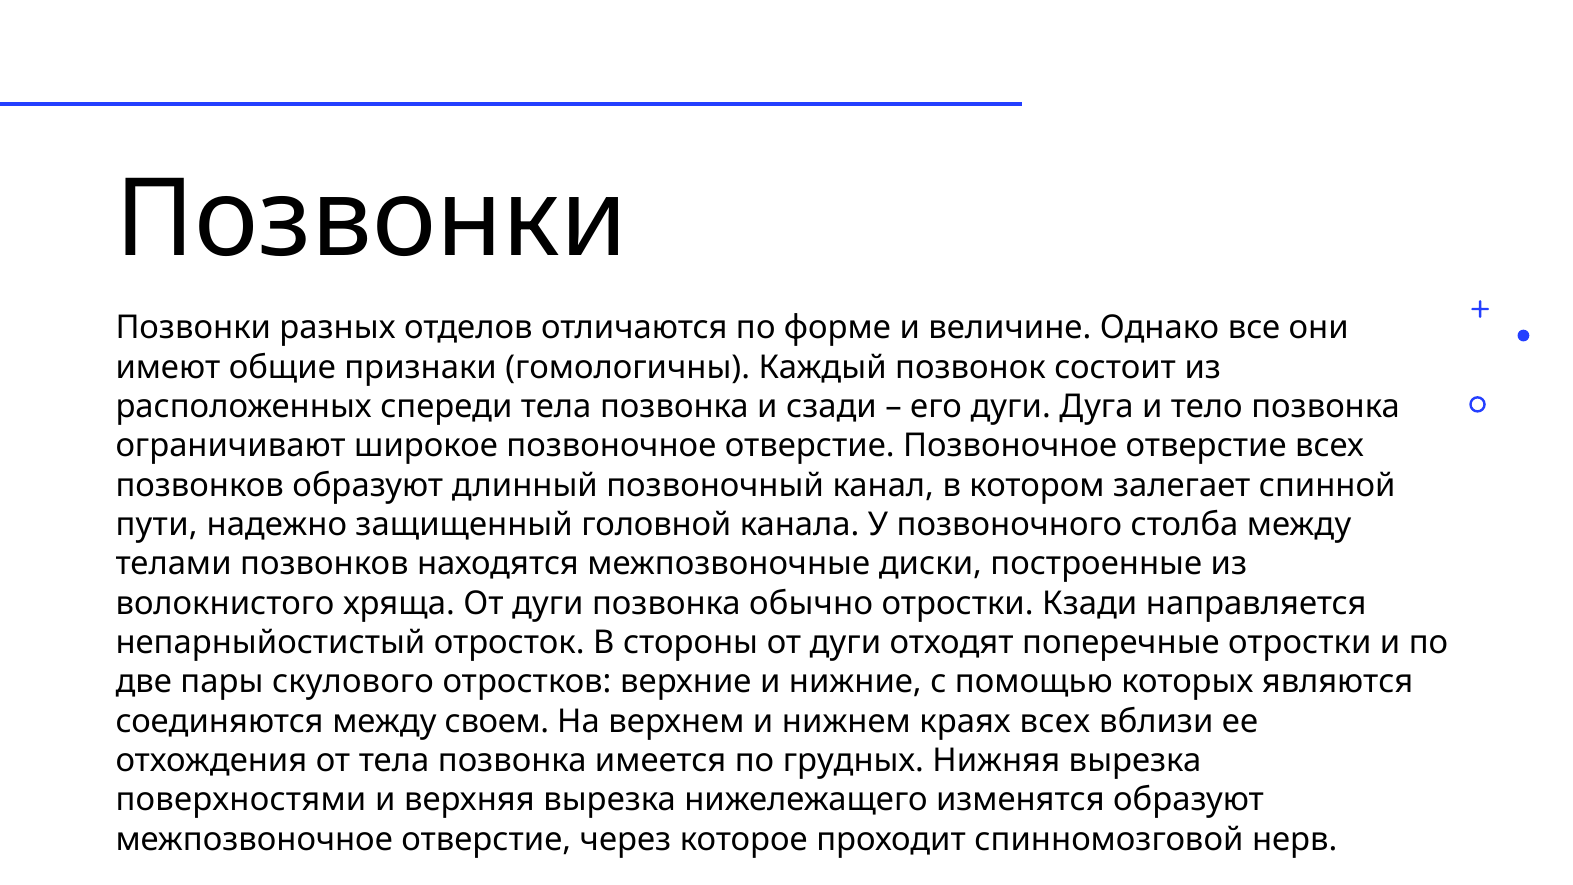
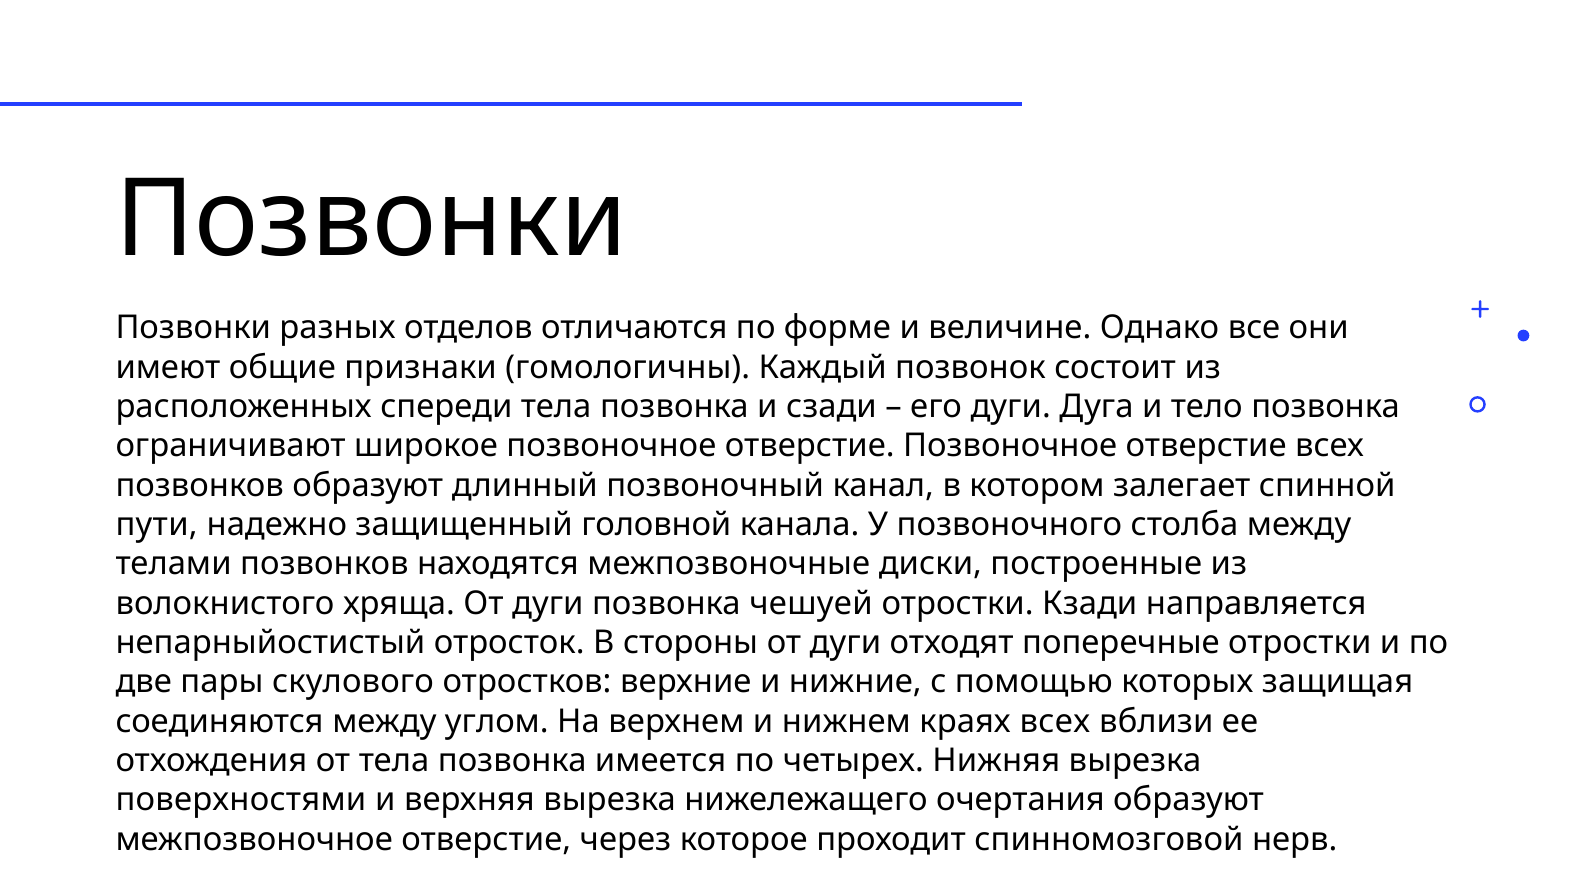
обычно: обычно -> чешуей
являются: являются -> защищая
своем: своем -> углом
грудных: грудных -> четырех
изменятся: изменятся -> очертания
